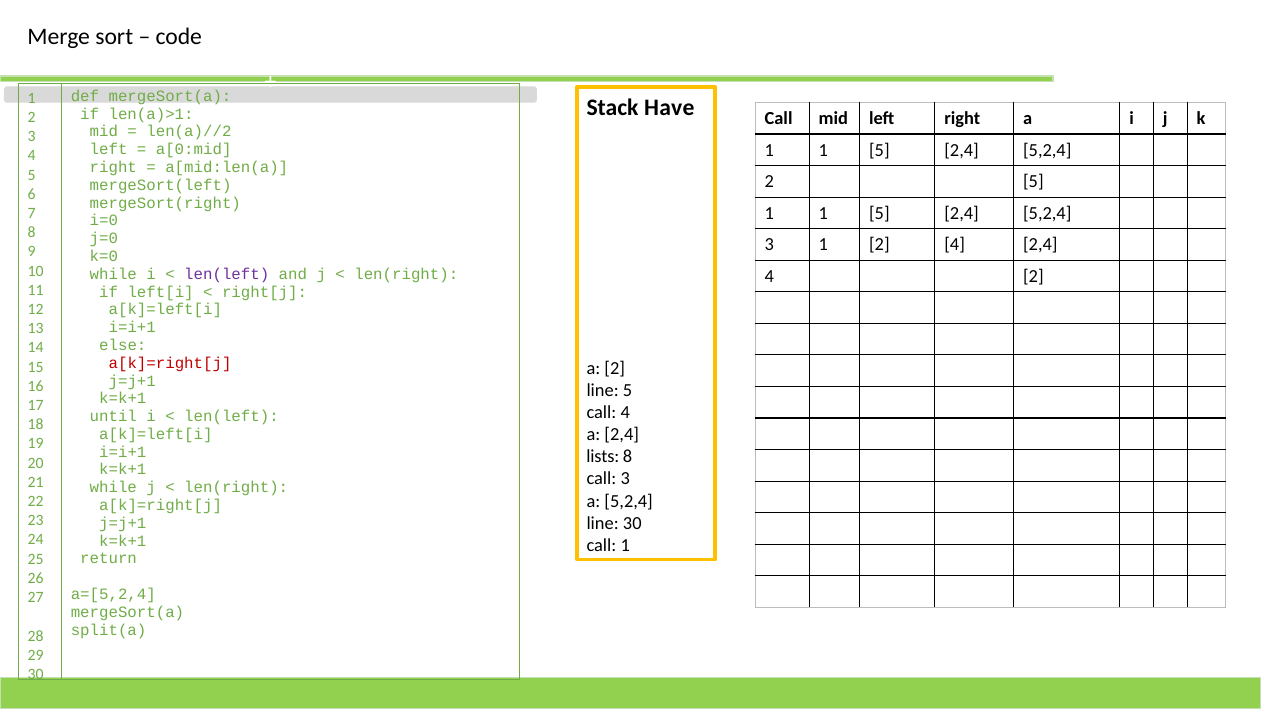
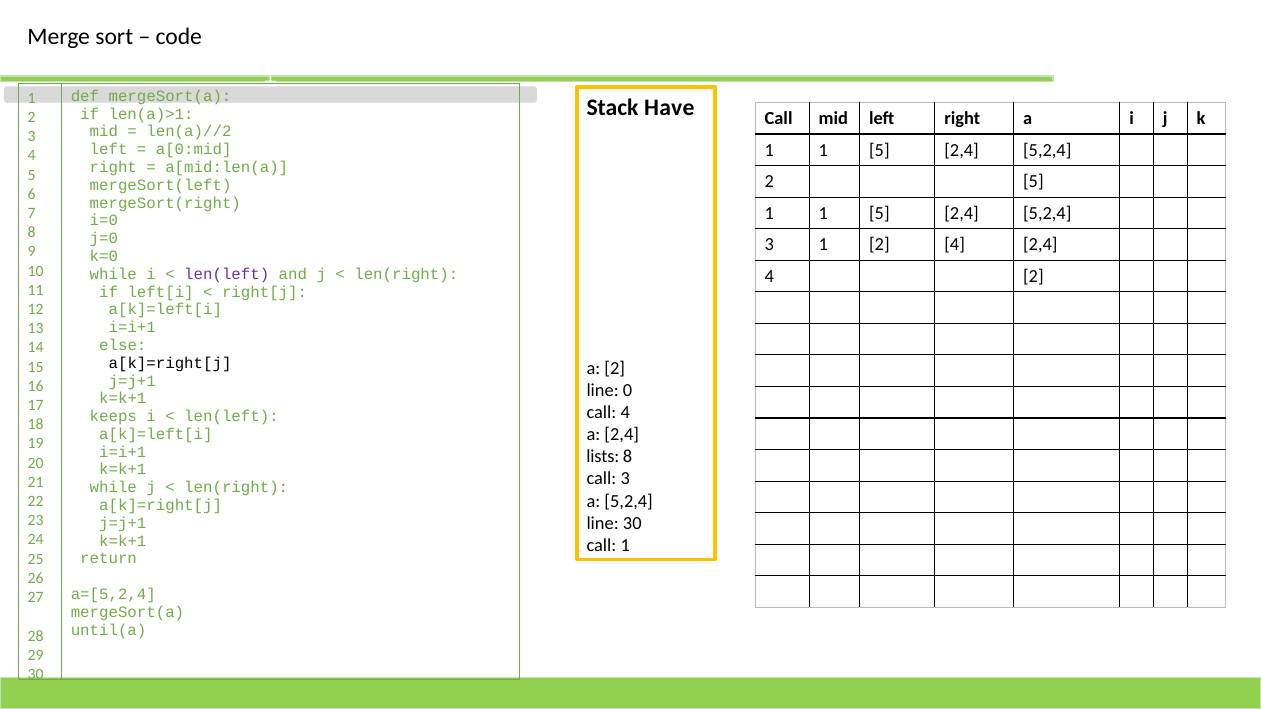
a[k]=right[j at (170, 363) colour: red -> black
line 5: 5 -> 0
until: until -> keeps
split(a: split(a -> until(a
